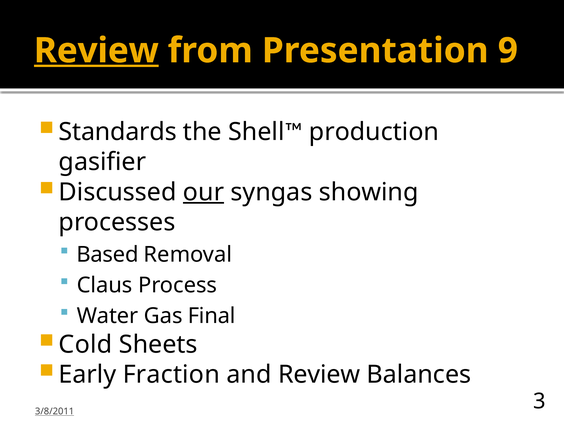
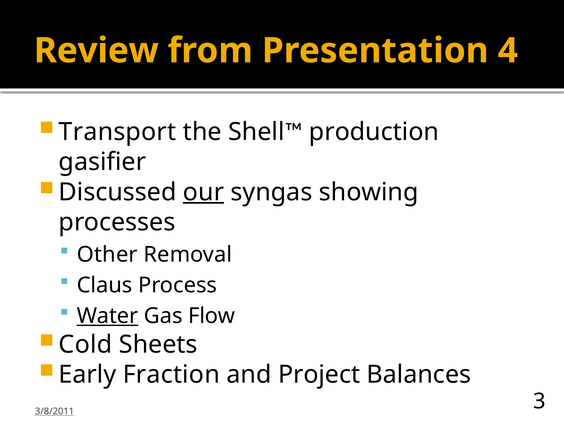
Review at (96, 51) underline: present -> none
9: 9 -> 4
Standards: Standards -> Transport
Based: Based -> Other
Water underline: none -> present
Final: Final -> Flow
and Review: Review -> Project
